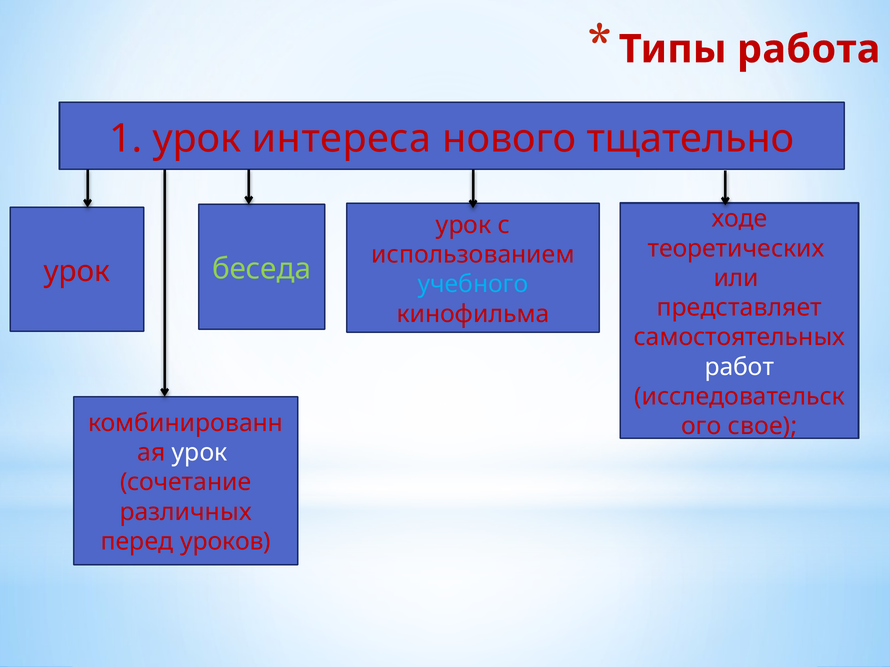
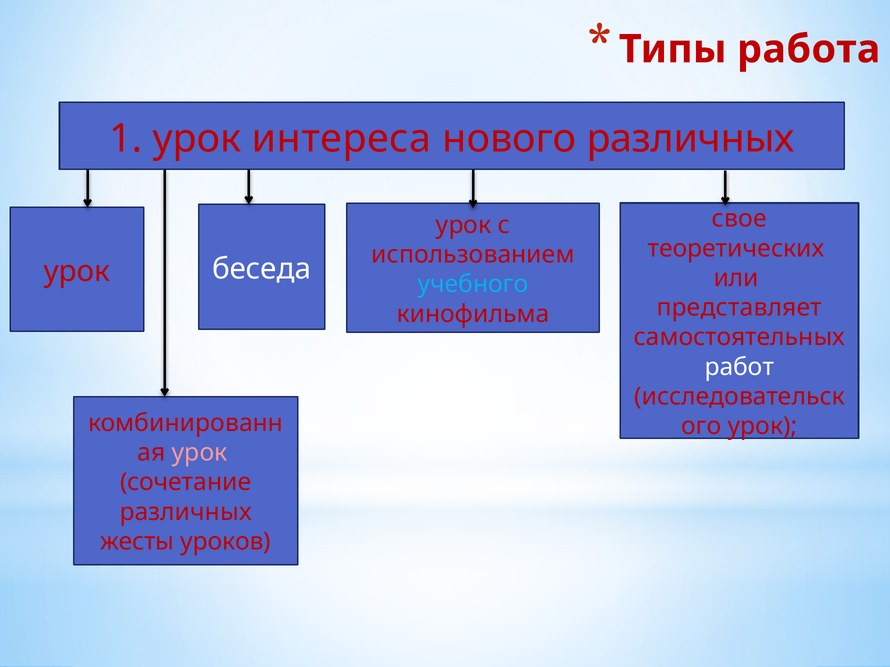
нового тщательно: тщательно -> различных
ходе: ходе -> свое
беседа colour: light green -> white
свое at (762, 427): свое -> урок
урок at (200, 453) colour: white -> pink
перед: перед -> жесты
